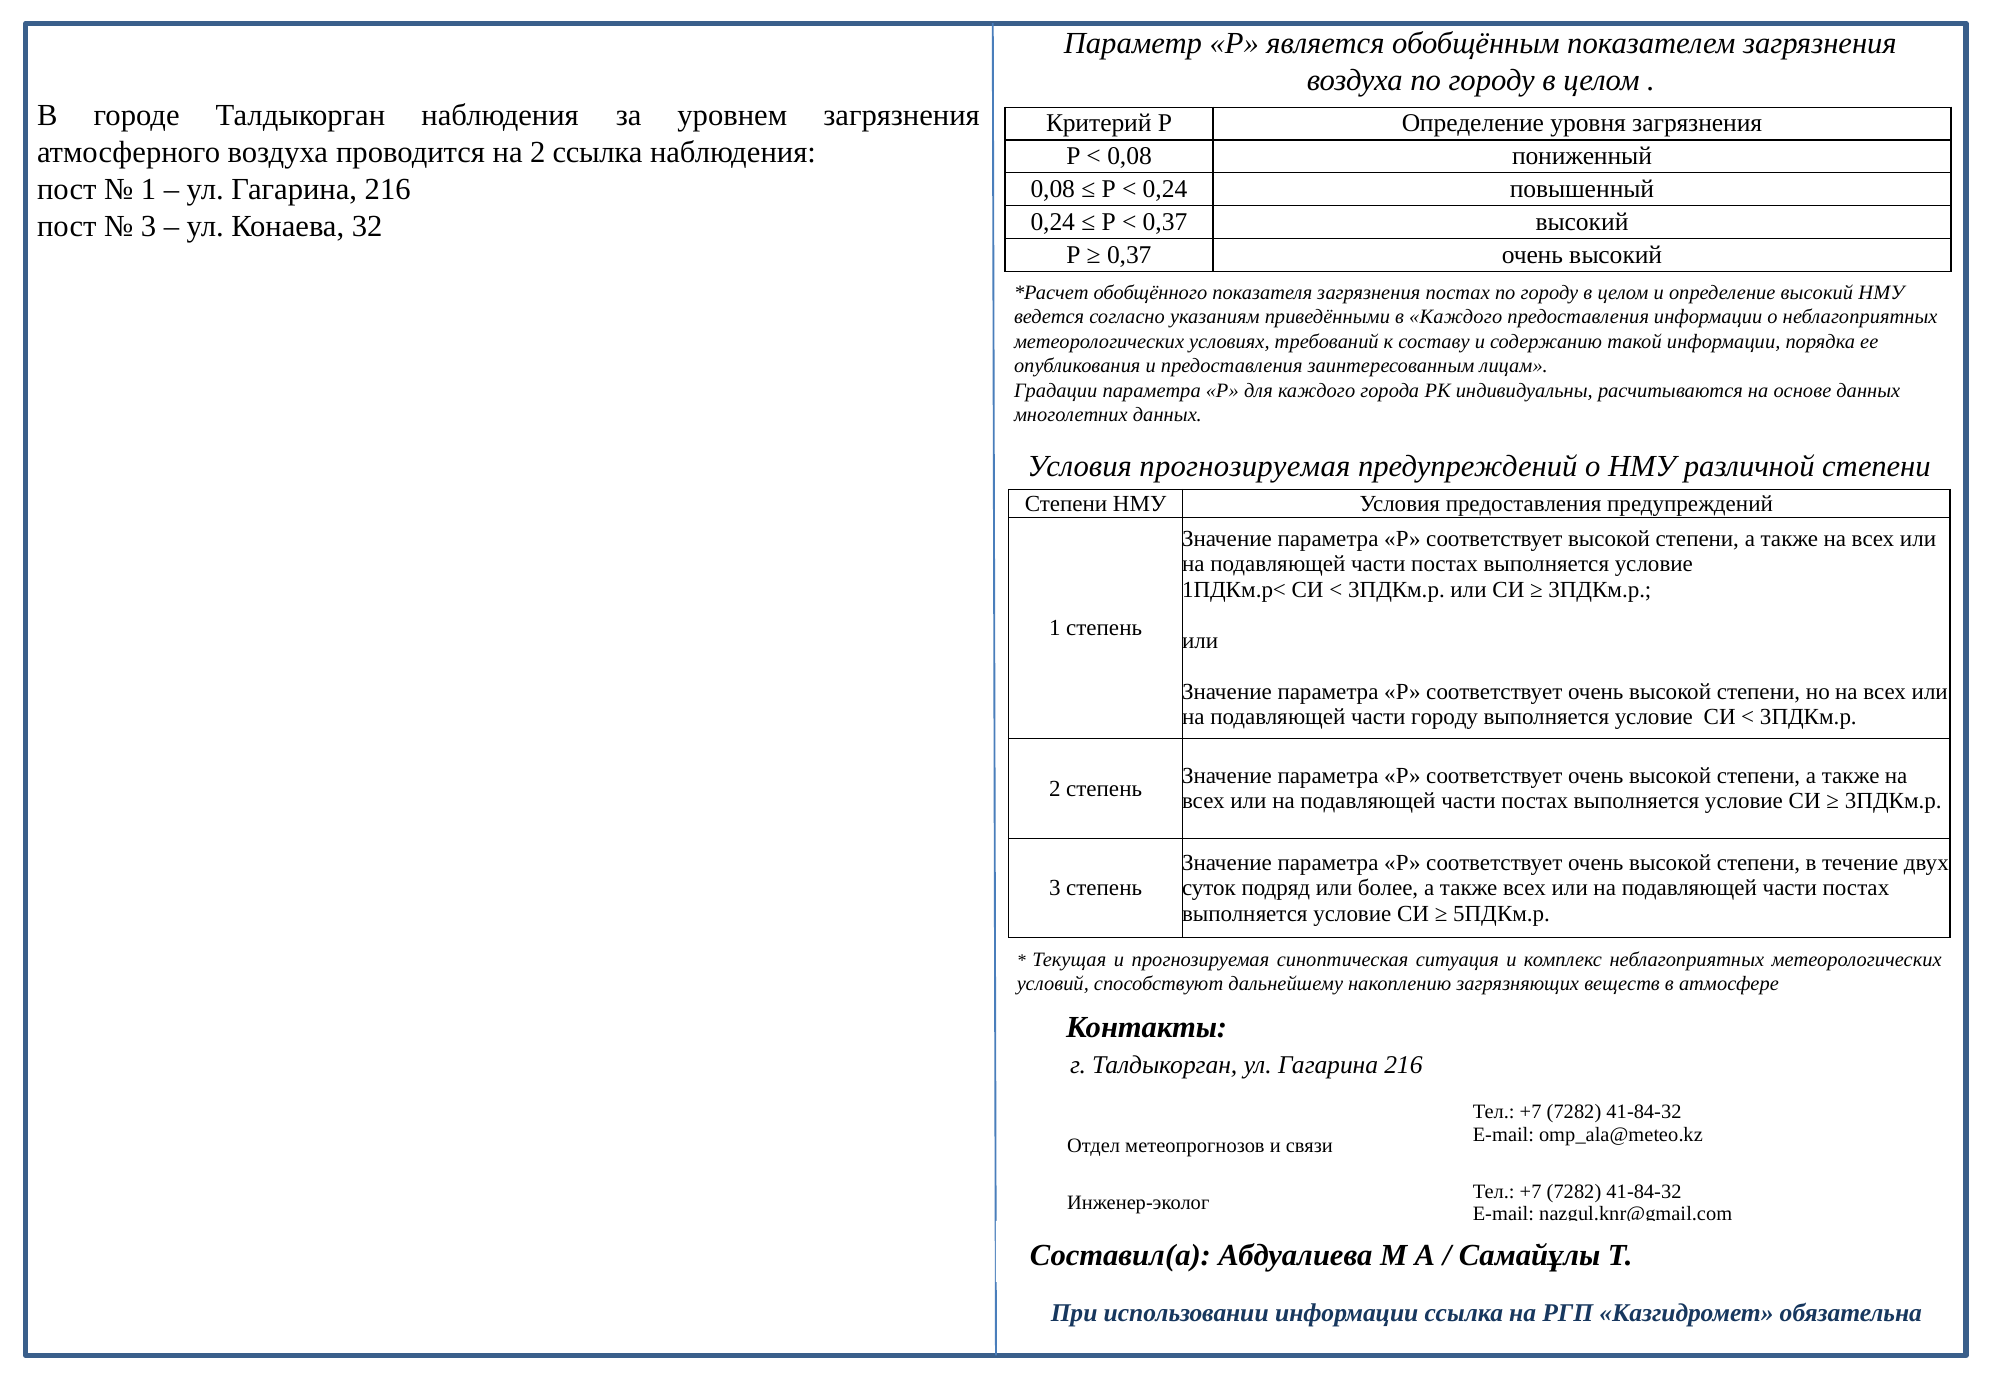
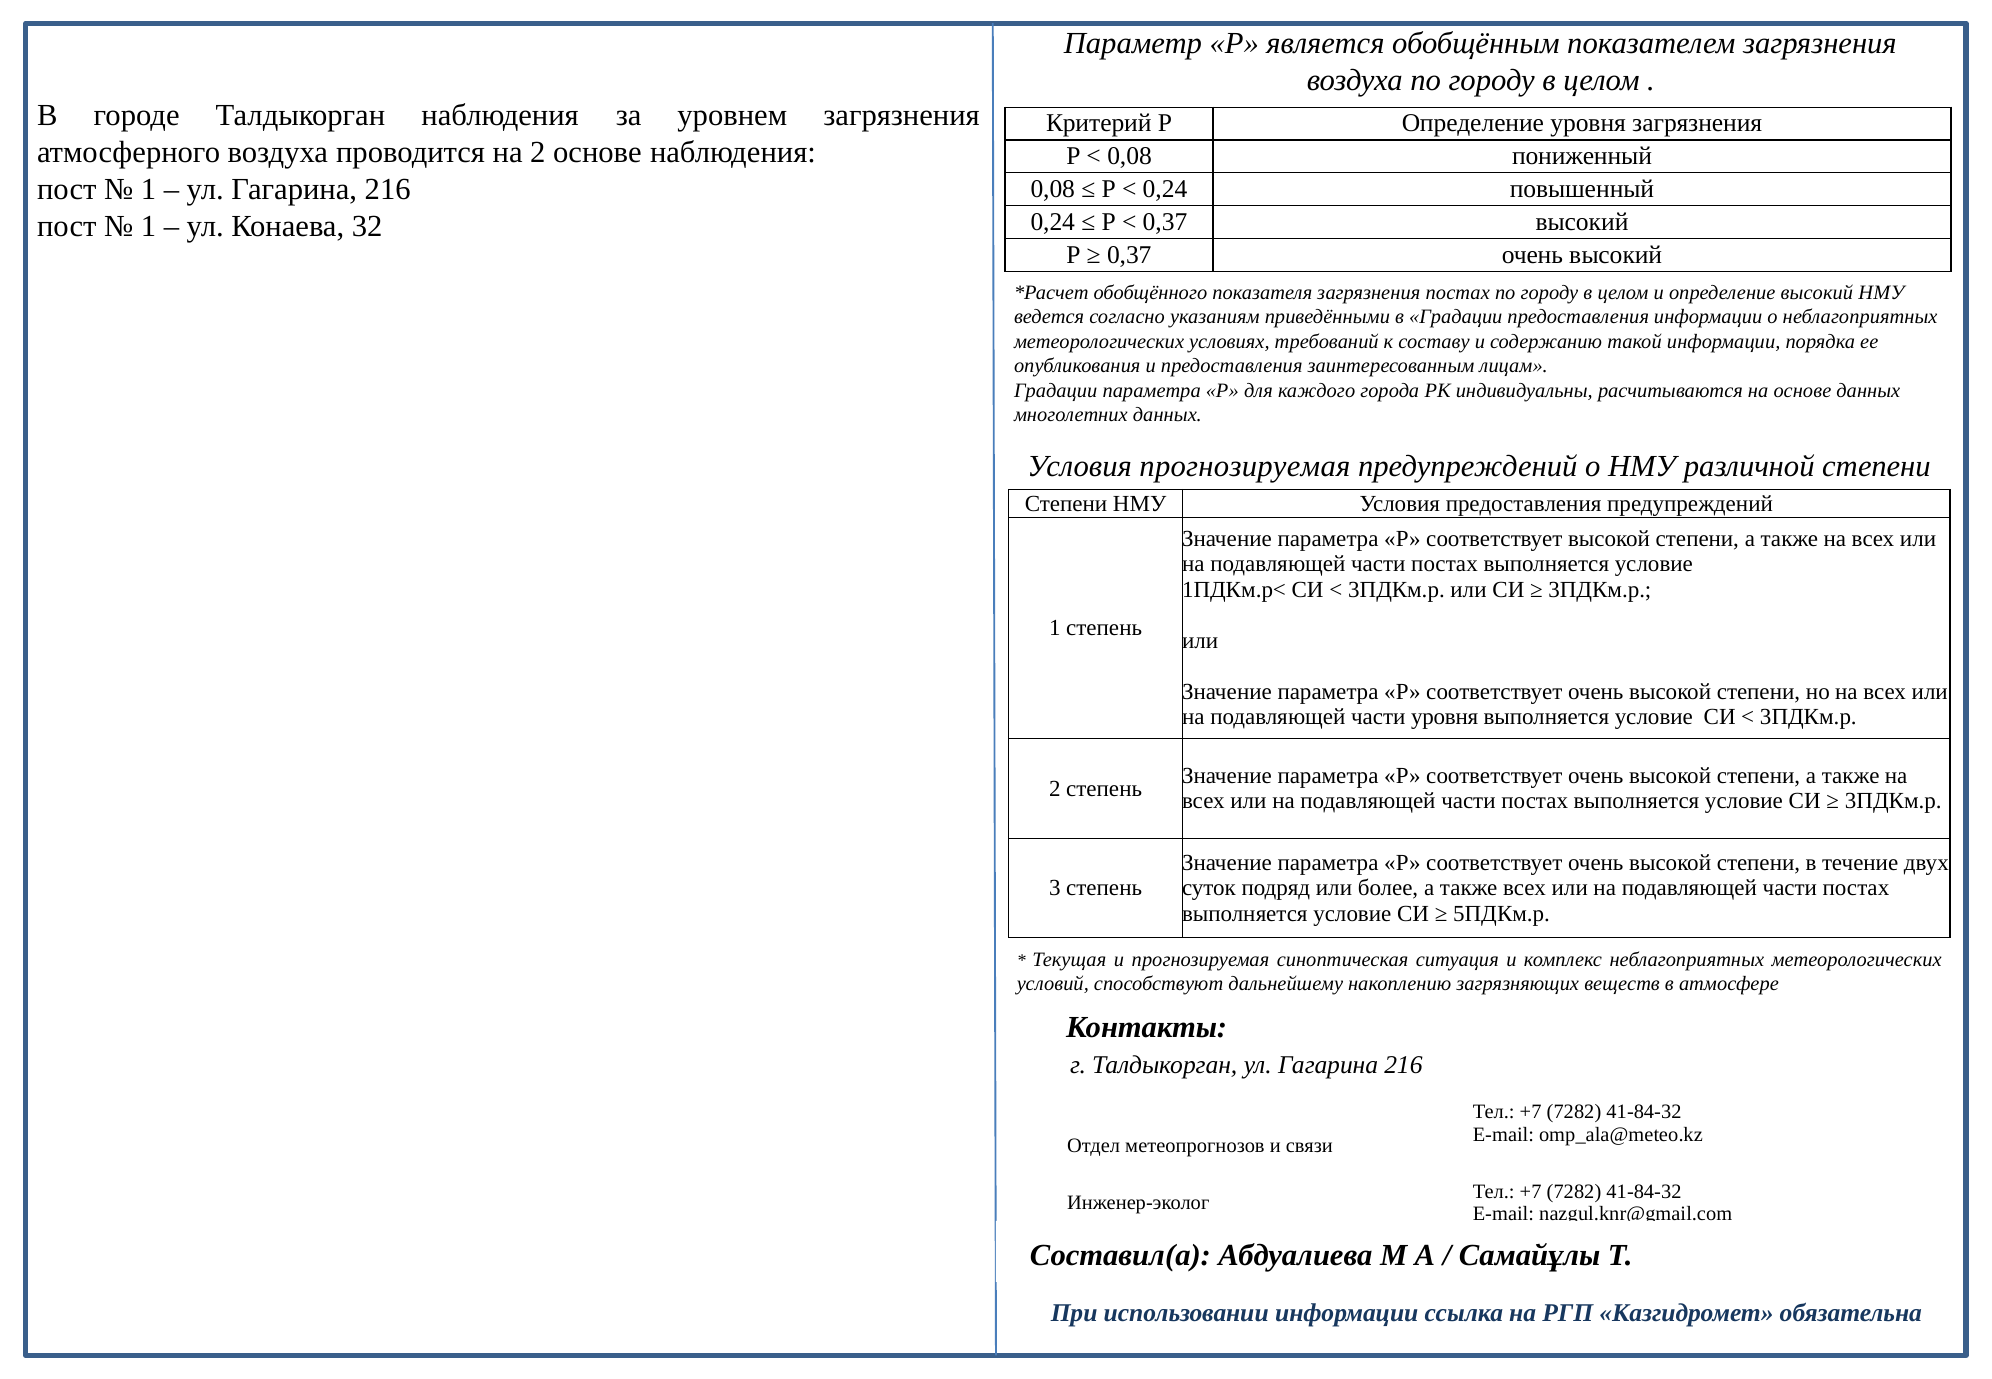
2 ссылка: ссылка -> основе
3 at (148, 226): 3 -> 1
в Каждого: Каждого -> Градации
части городу: городу -> уровня
